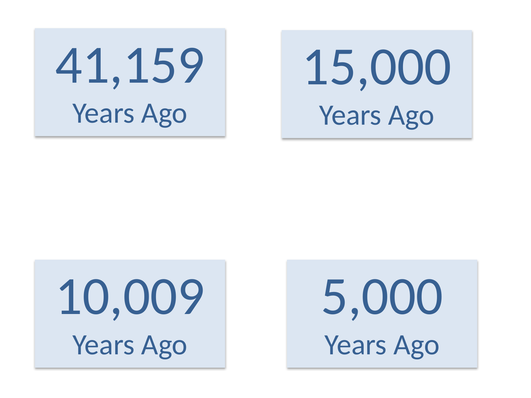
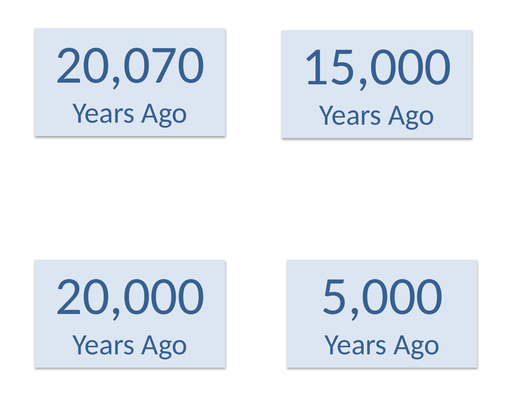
41,159: 41,159 -> 20,070
10,009: 10,009 -> 20,000
